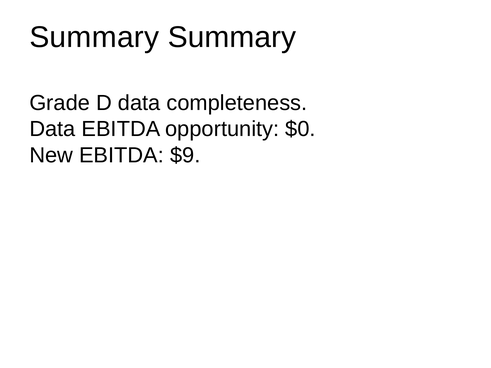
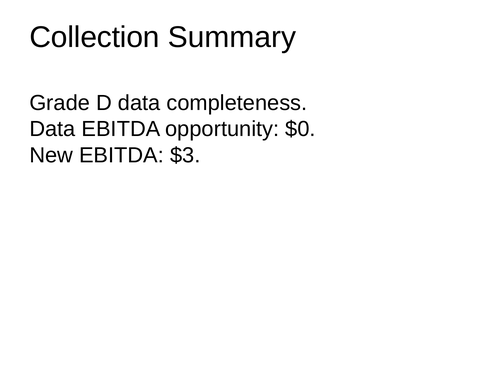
Summary at (94, 37): Summary -> Collection
$9: $9 -> $3
